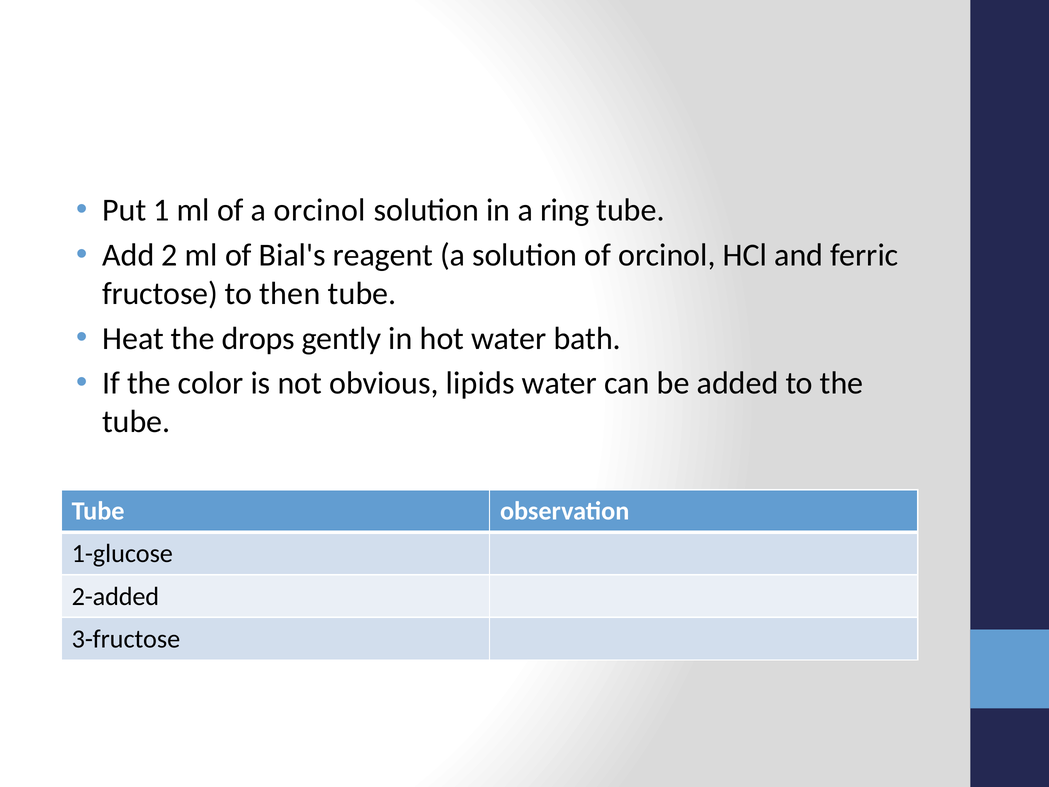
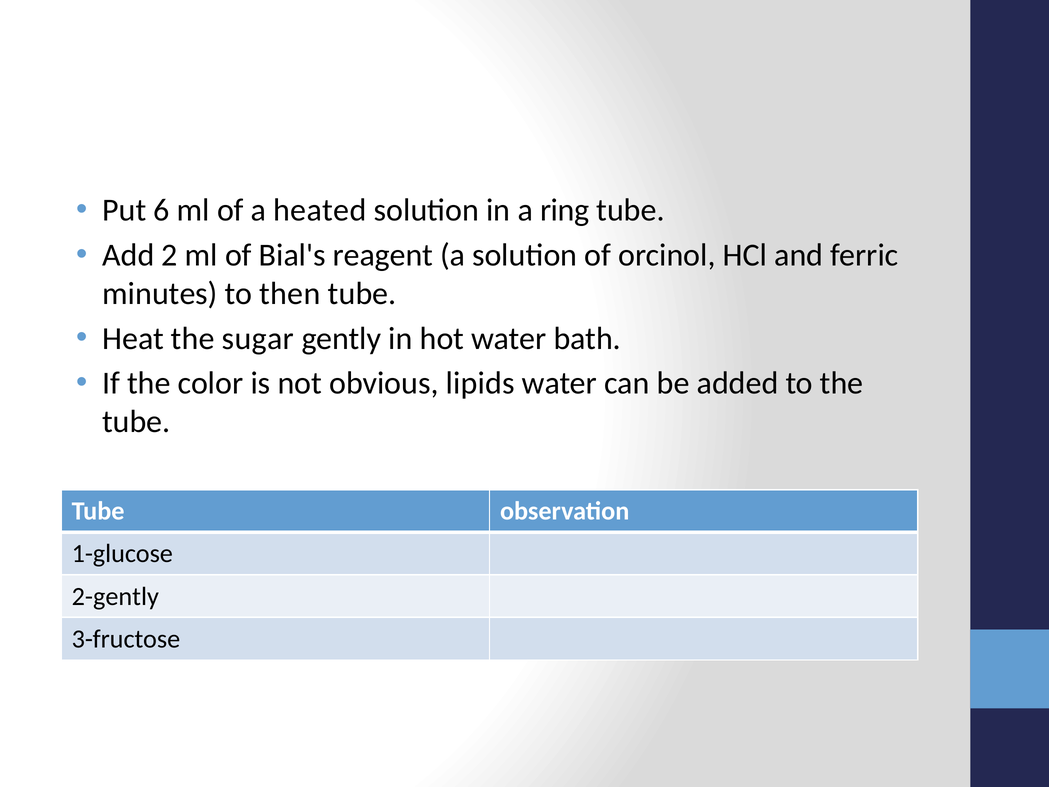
1: 1 -> 6
a orcinol: orcinol -> heated
fructose: fructose -> minutes
drops: drops -> sugar
2-added: 2-added -> 2-gently
